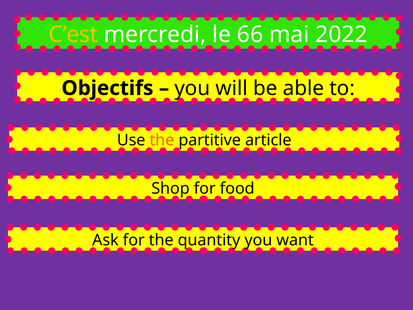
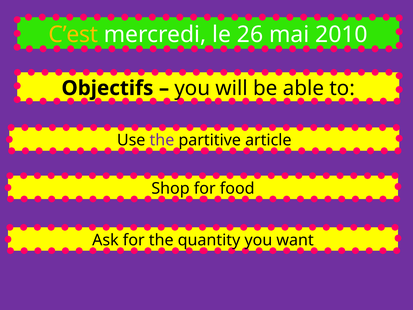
66: 66 -> 26
2022: 2022 -> 2010
the at (162, 140) colour: orange -> purple
